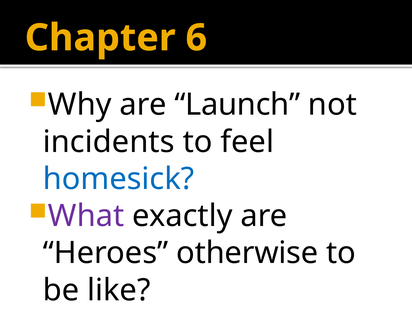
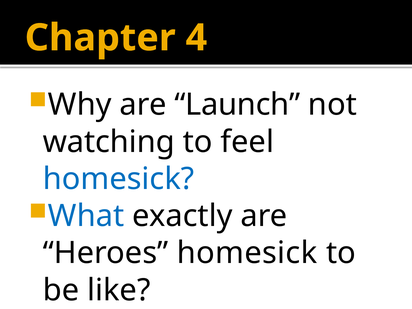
6: 6 -> 4
incidents: incidents -> watching
What colour: purple -> blue
Heroes otherwise: otherwise -> homesick
